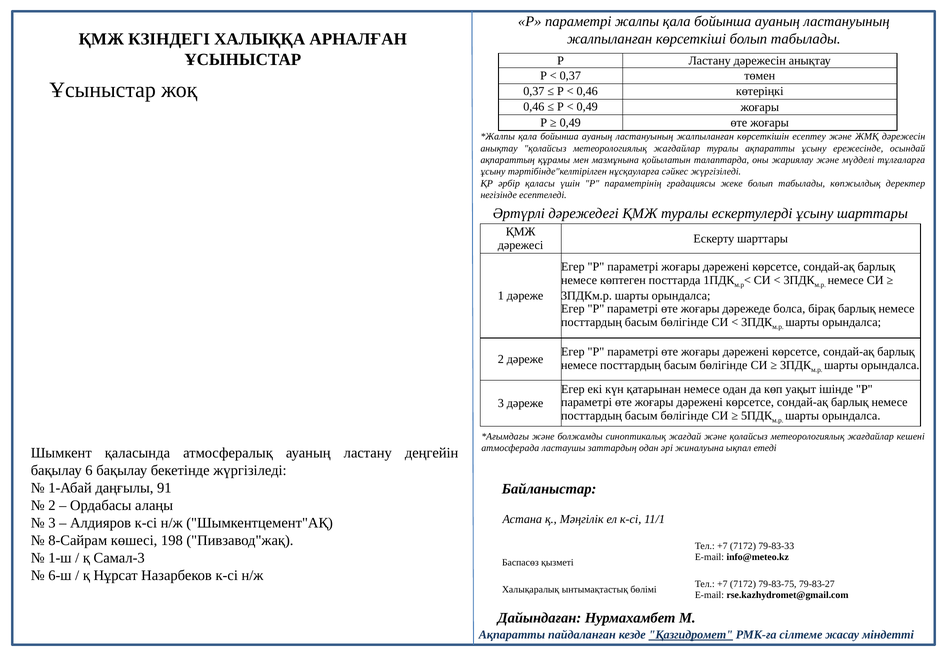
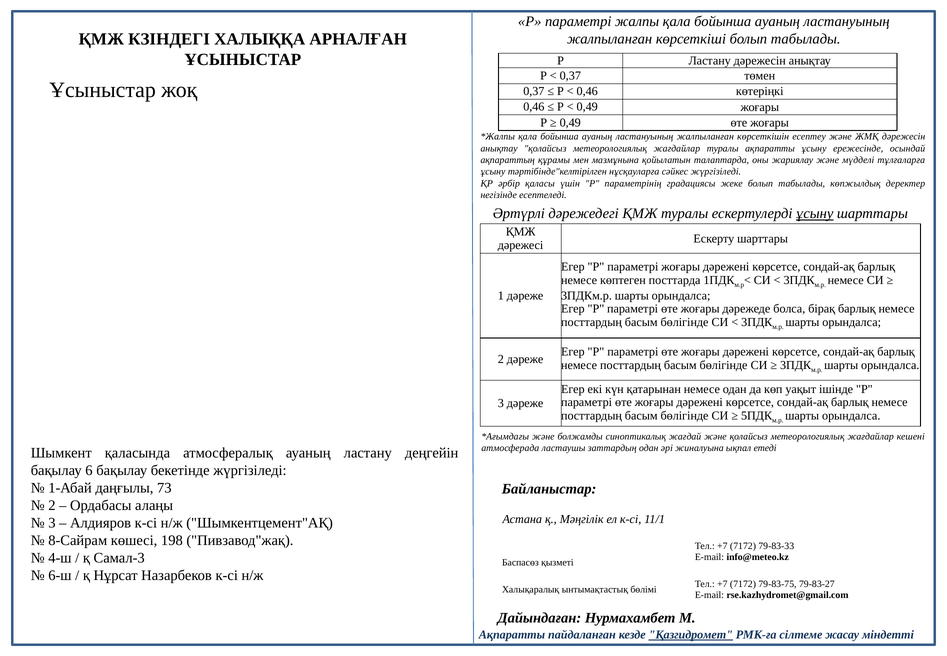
ұсыну at (815, 213) underline: none -> present
91: 91 -> 73
1-ш: 1-ш -> 4-ш
